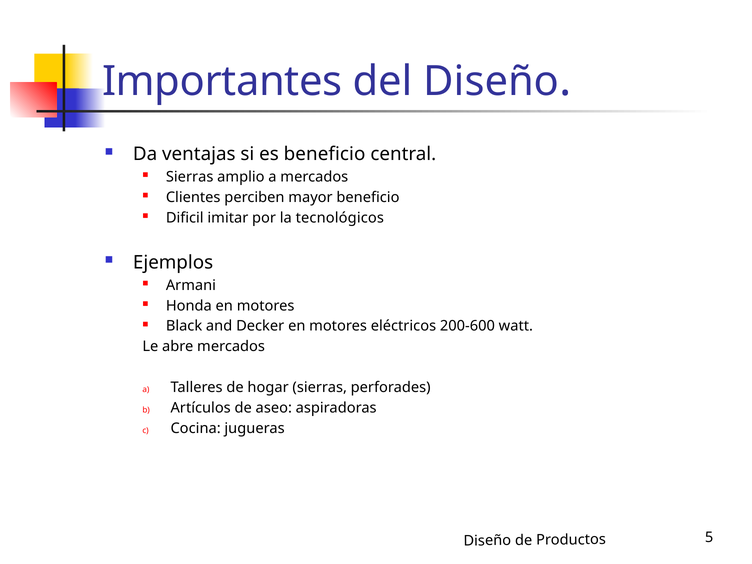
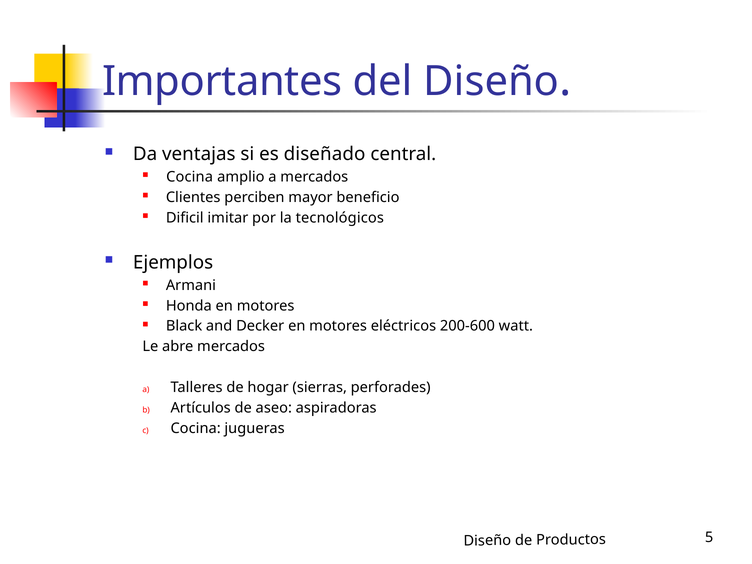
es beneficio: beneficio -> diseñado
Sierras at (190, 177): Sierras -> Cocina
